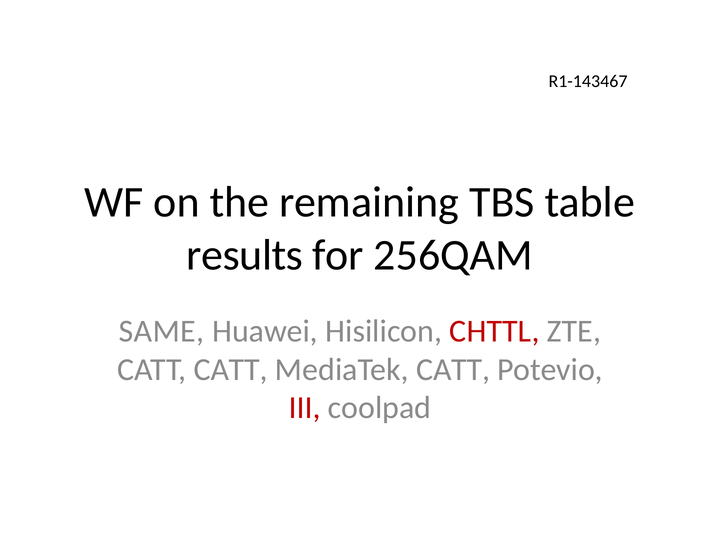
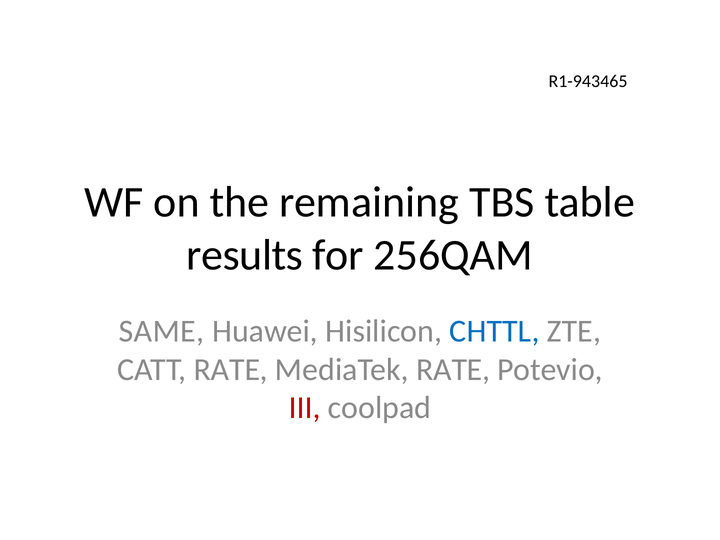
R1-143467: R1-143467 -> R1-943465
CHTTL colour: red -> blue
CATT CATT: CATT -> RATE
MediaTek CATT: CATT -> RATE
